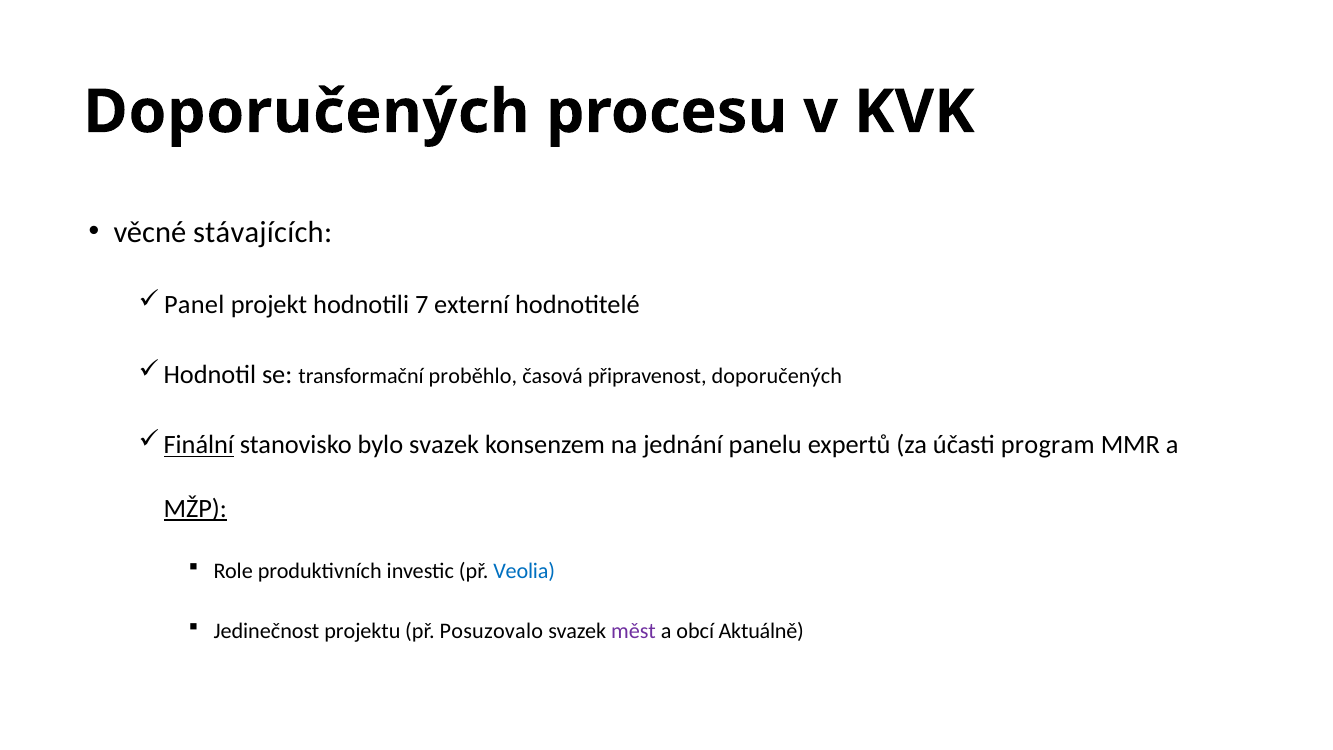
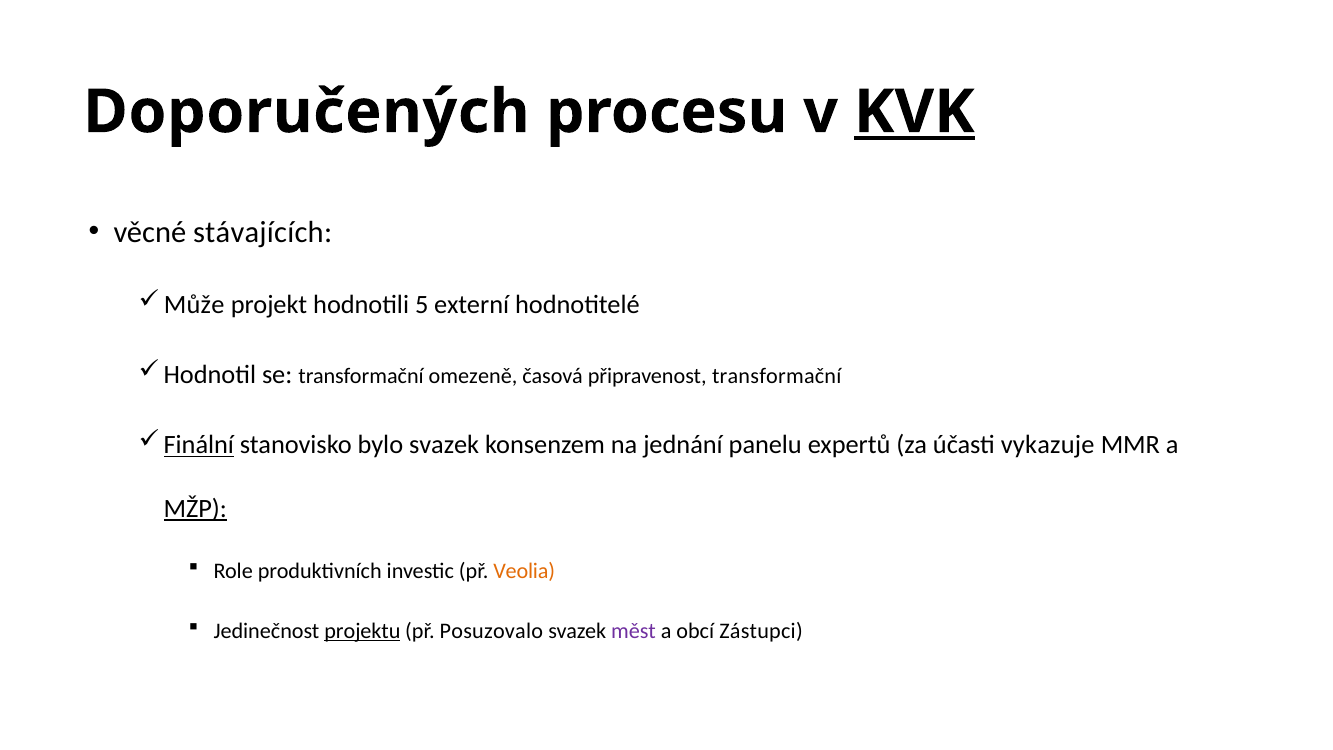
KVK underline: none -> present
Panel: Panel -> Může
7: 7 -> 5
proběhlo: proběhlo -> omezeně
připravenost doporučených: doporučených -> transformační
program: program -> vykazuje
Veolia colour: blue -> orange
projektu underline: none -> present
Aktuálně: Aktuálně -> Zástupci
